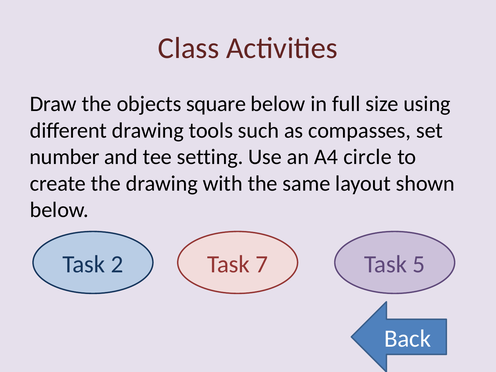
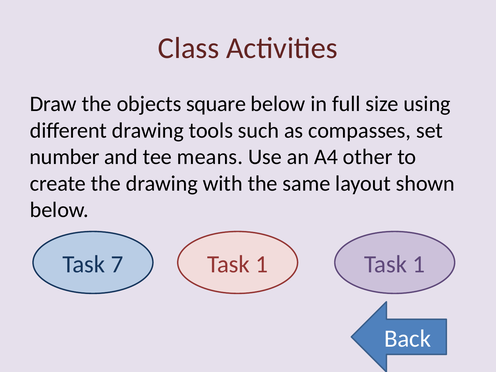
setting: setting -> means
circle: circle -> other
2: 2 -> 7
7 at (262, 264): 7 -> 1
5 at (419, 264): 5 -> 1
